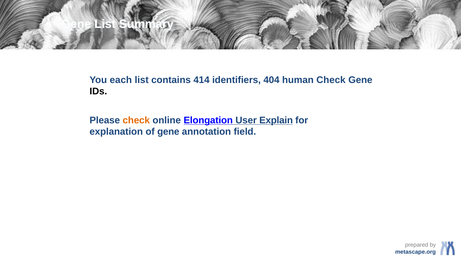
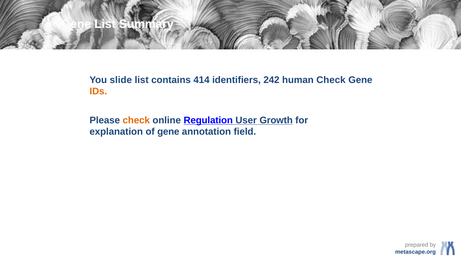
each: each -> slide
404: 404 -> 242
IDs colour: black -> orange
Elongation: Elongation -> Regulation
Explain: Explain -> Growth
